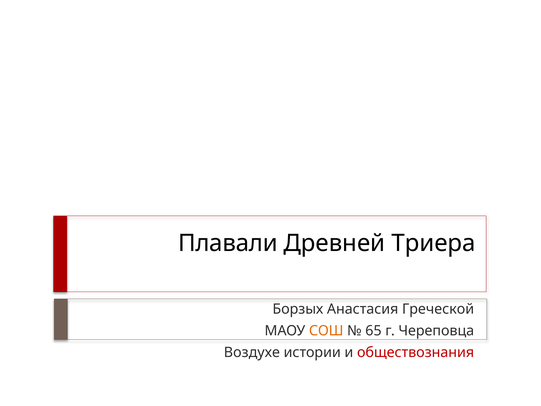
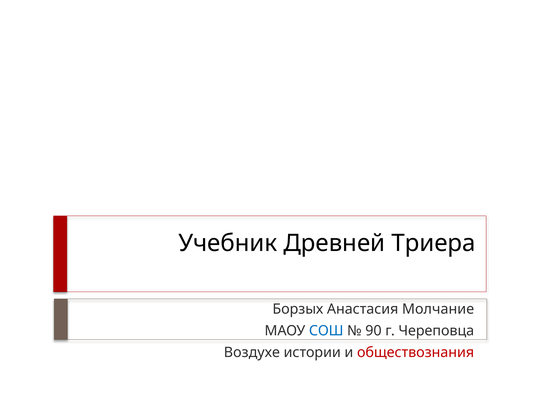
Плавали: Плавали -> Учебник
Греческой: Греческой -> Молчание
СОШ colour: orange -> blue
65: 65 -> 90
